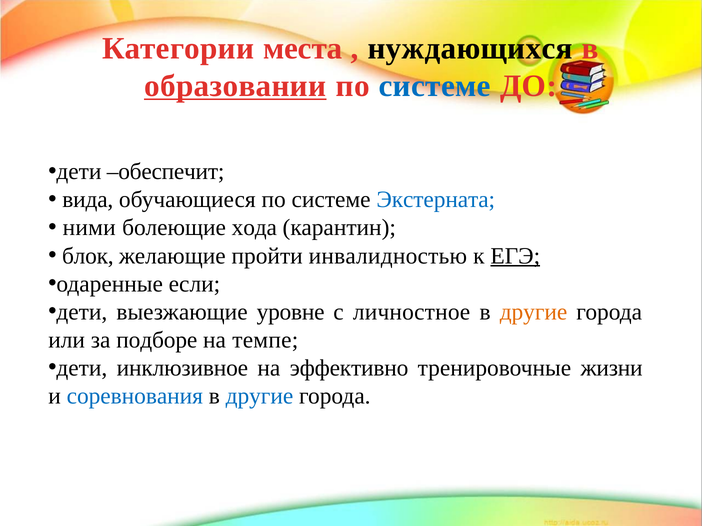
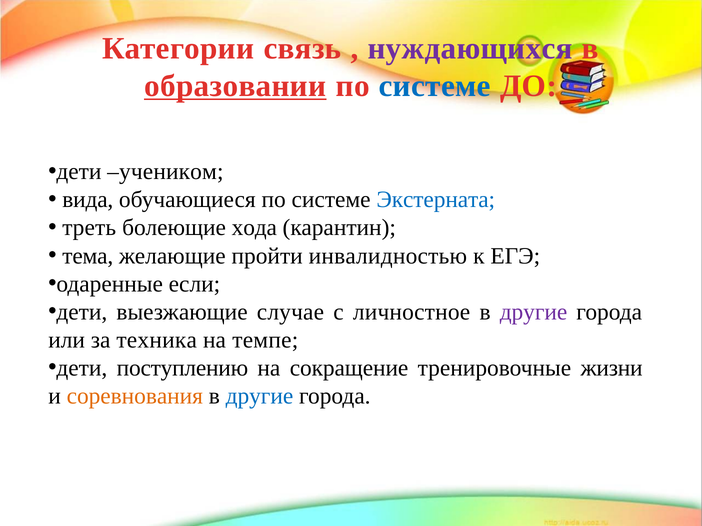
места: места -> связь
нуждающихся colour: black -> purple
обеспечит: обеспечит -> учеником
ними: ними -> треть
блок: блок -> тема
ЕГЭ underline: present -> none
уровне: уровне -> случае
другие at (534, 312) colour: orange -> purple
подборе: подборе -> техника
инклюзивное: инклюзивное -> поступлению
эффективно: эффективно -> сокращение
соревнования colour: blue -> orange
